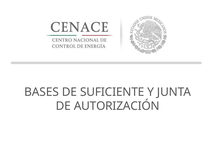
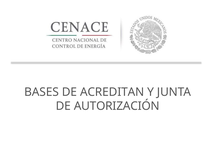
SUFICIENTE: SUFICIENTE -> ACREDITAN
